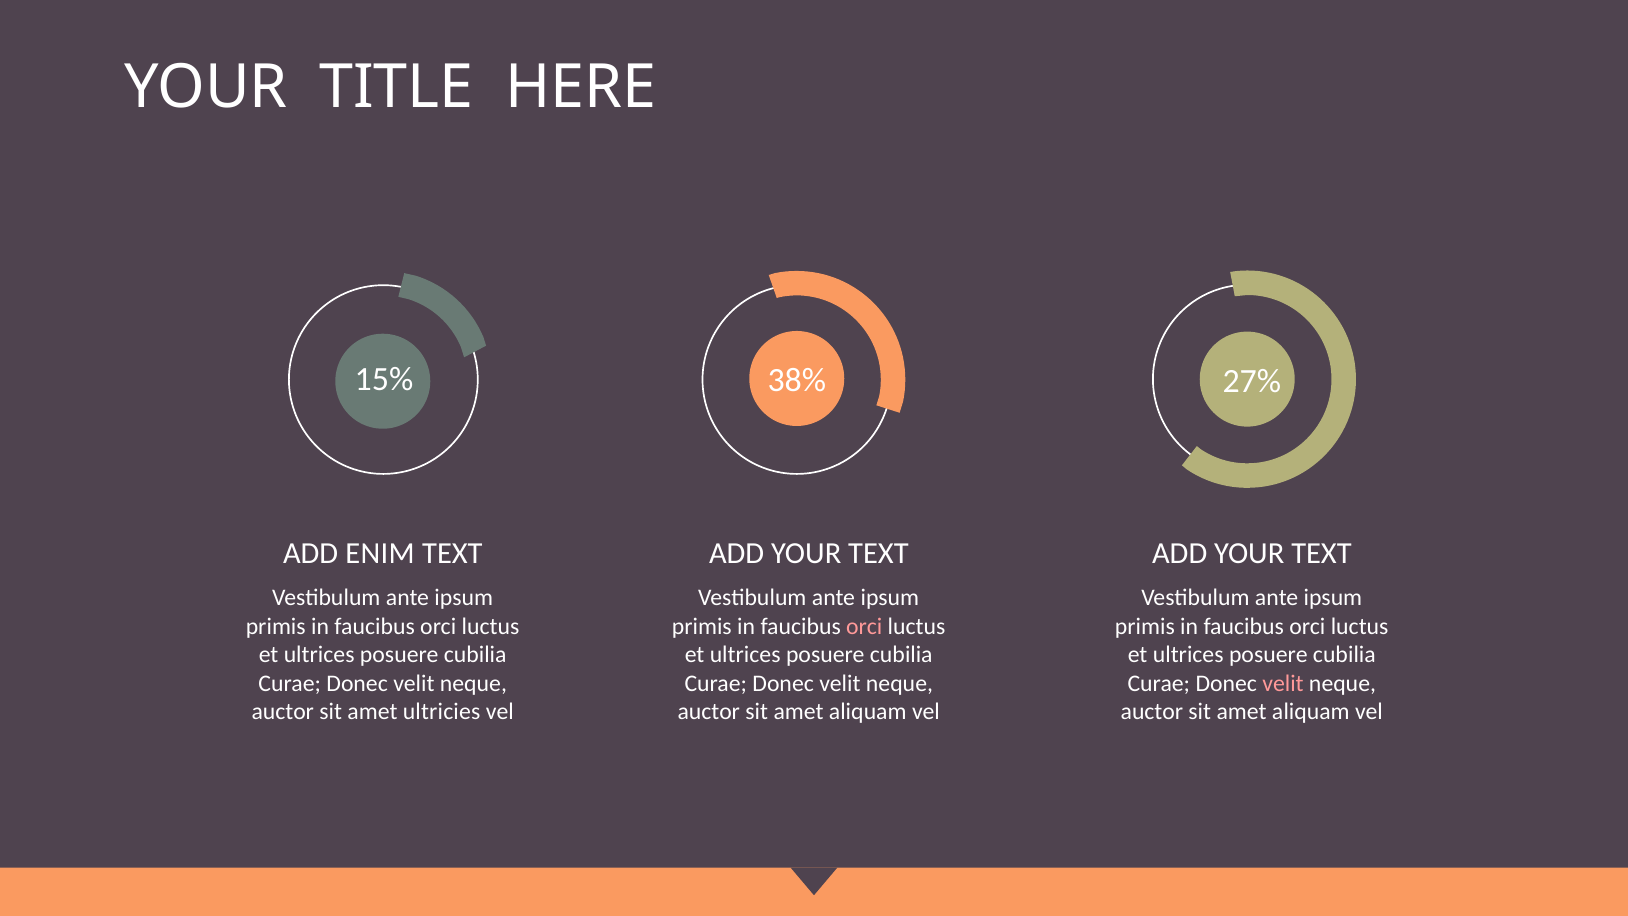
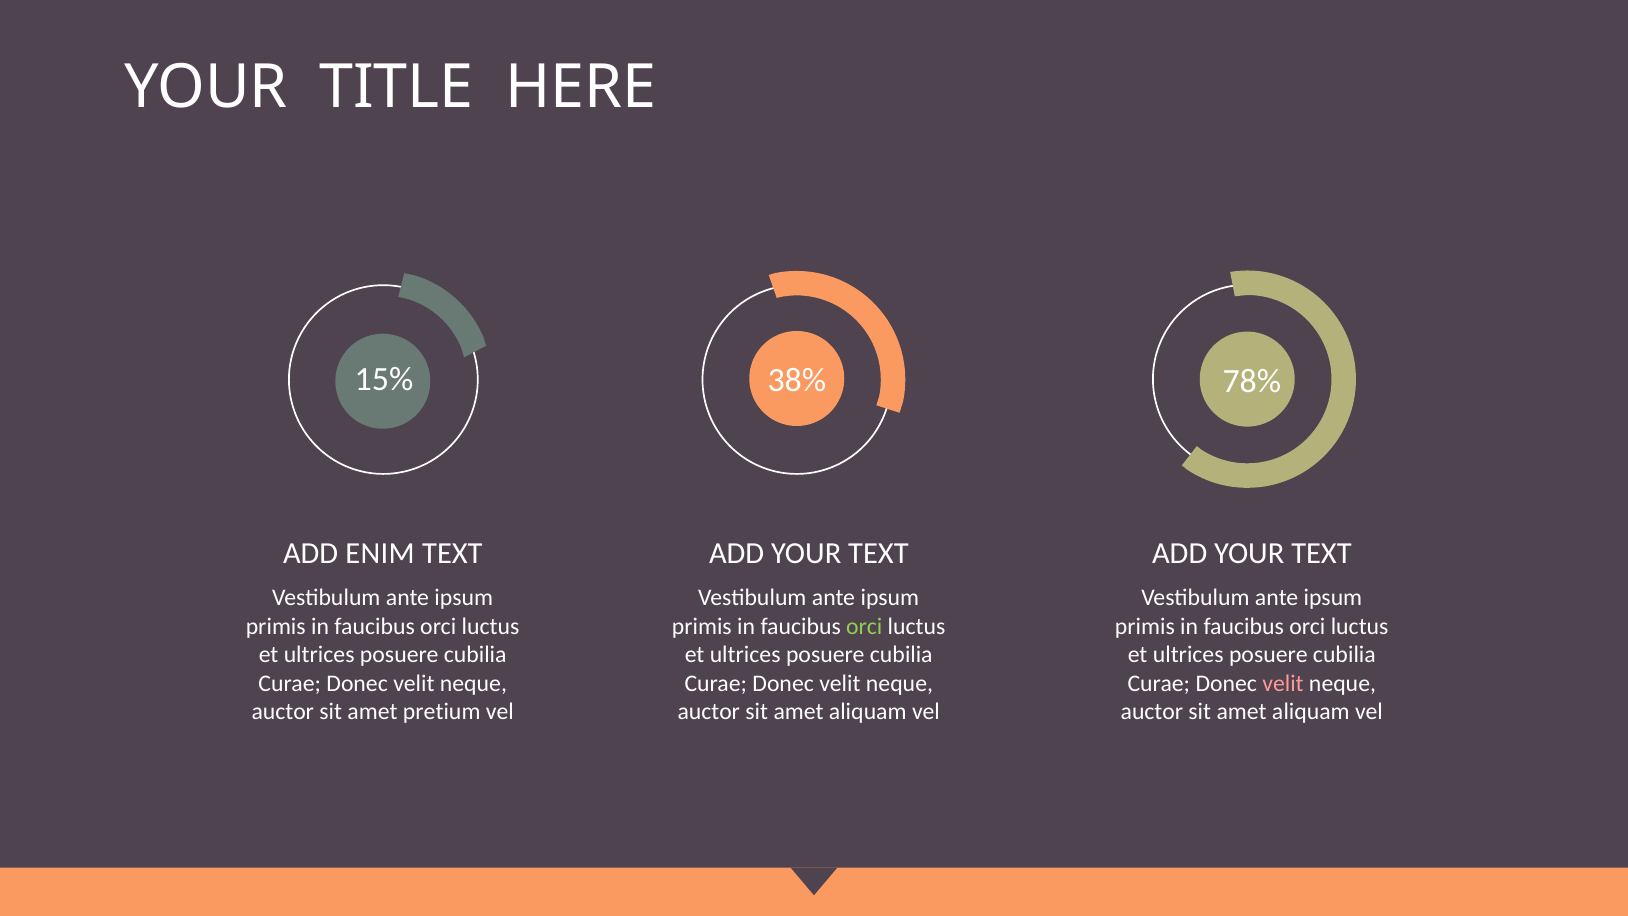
27%: 27% -> 78%
orci at (864, 626) colour: pink -> light green
ultricies: ultricies -> pretium
